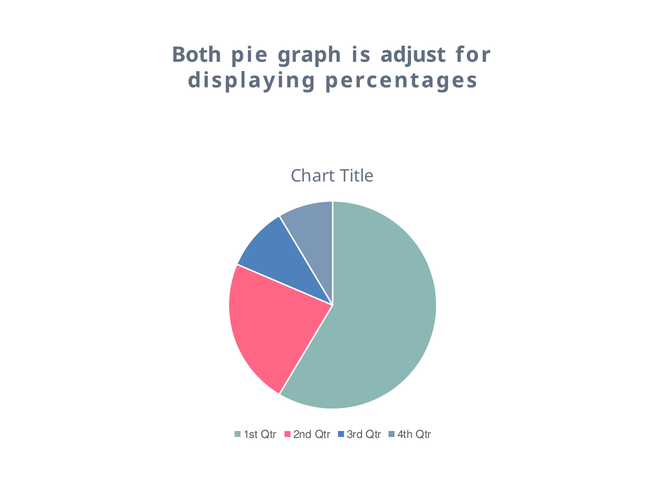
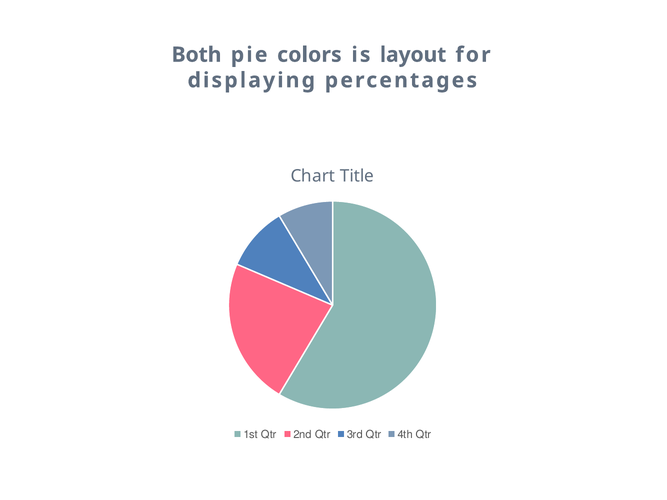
graph: graph -> colors
adjust: adjust -> layout
